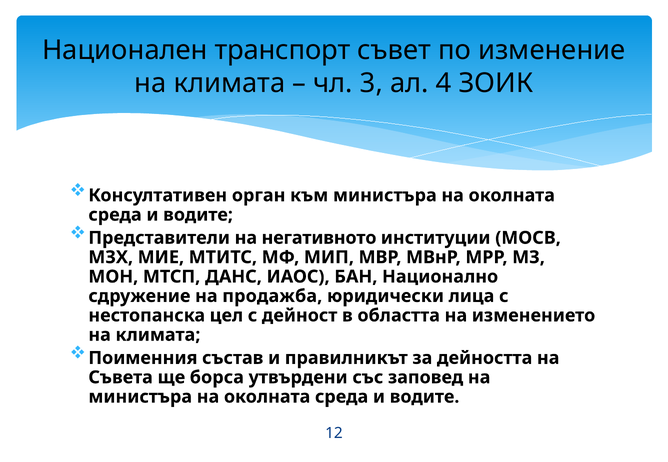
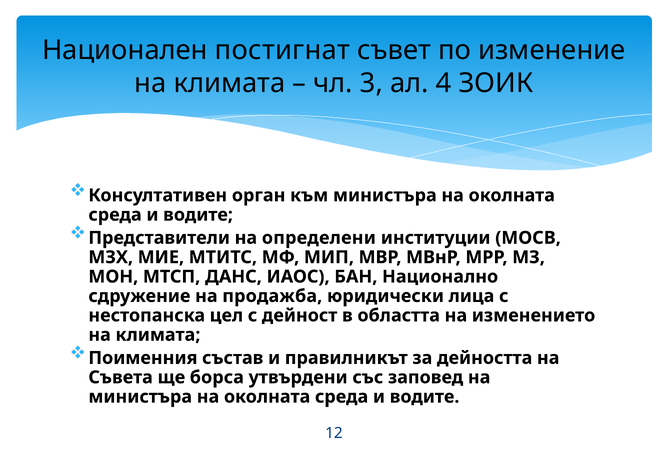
транспорт: транспорт -> постигнат
негативното: негативното -> определени
